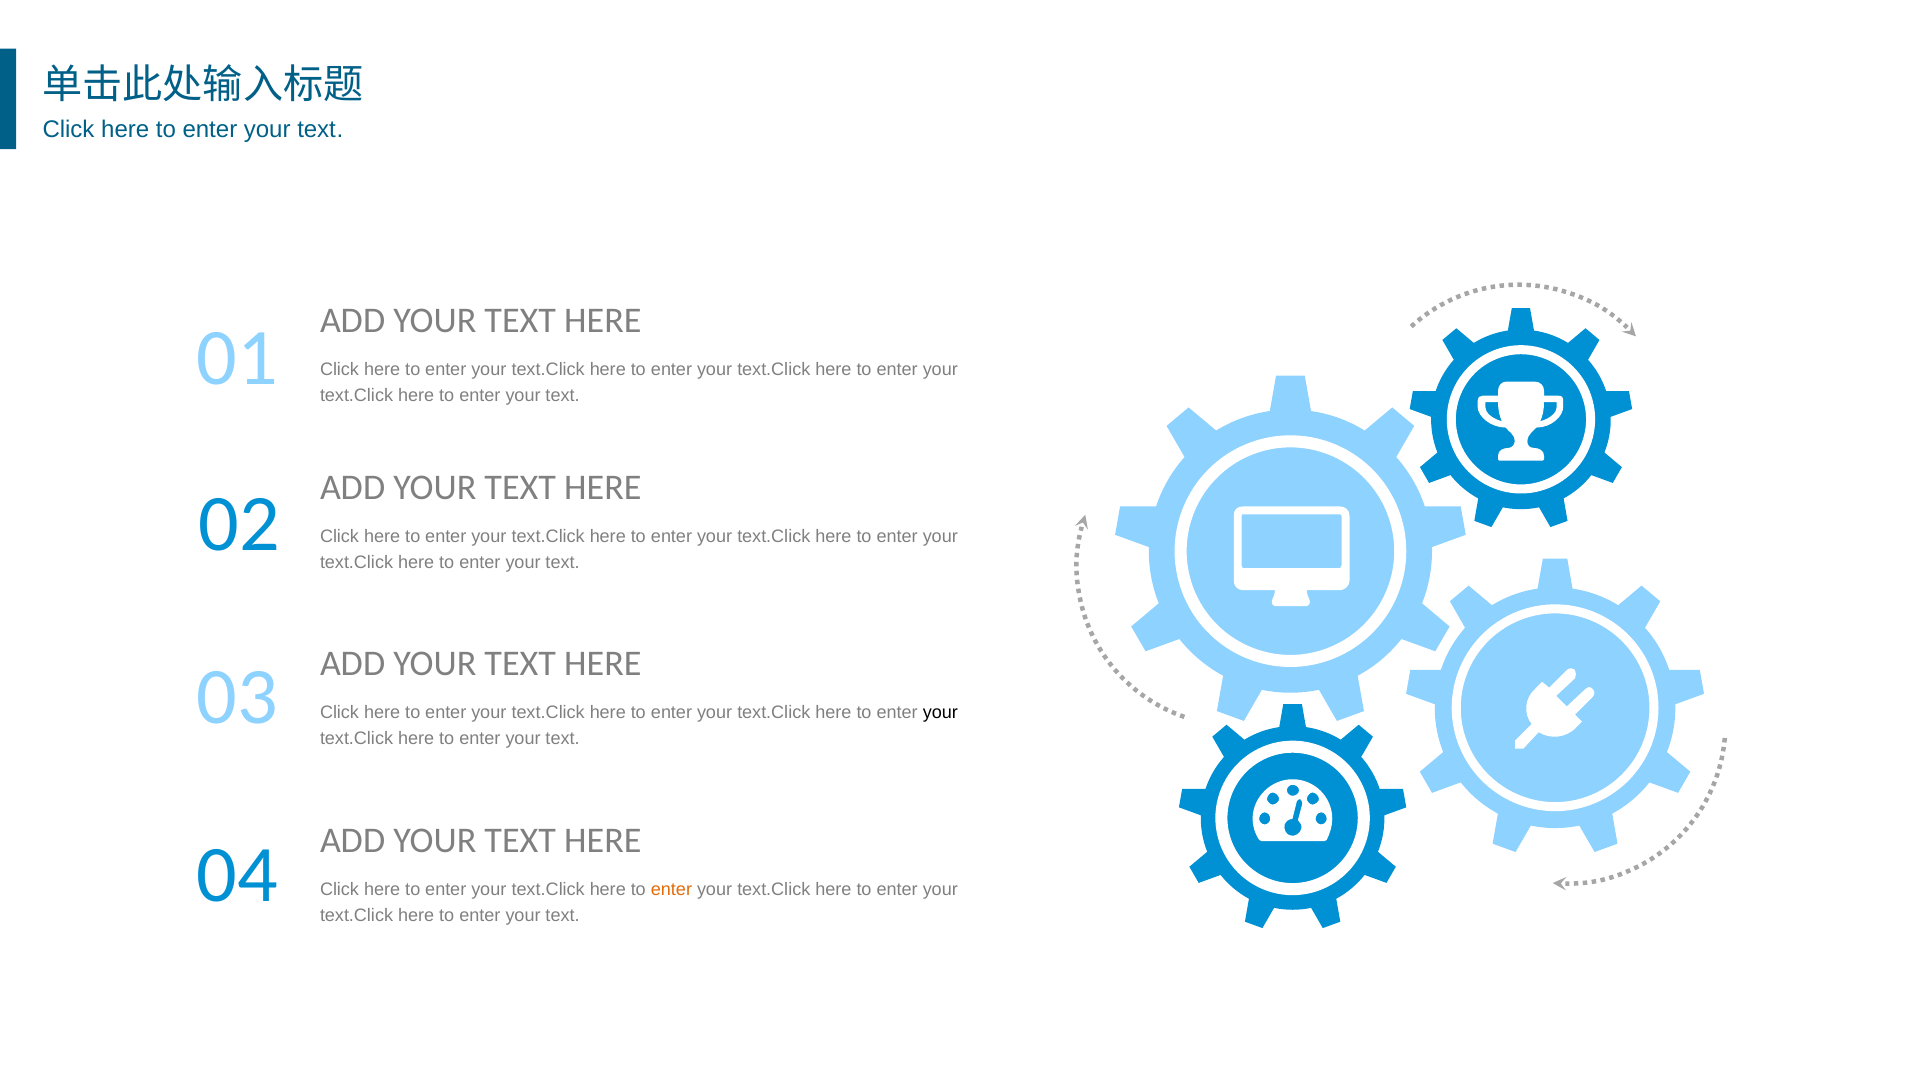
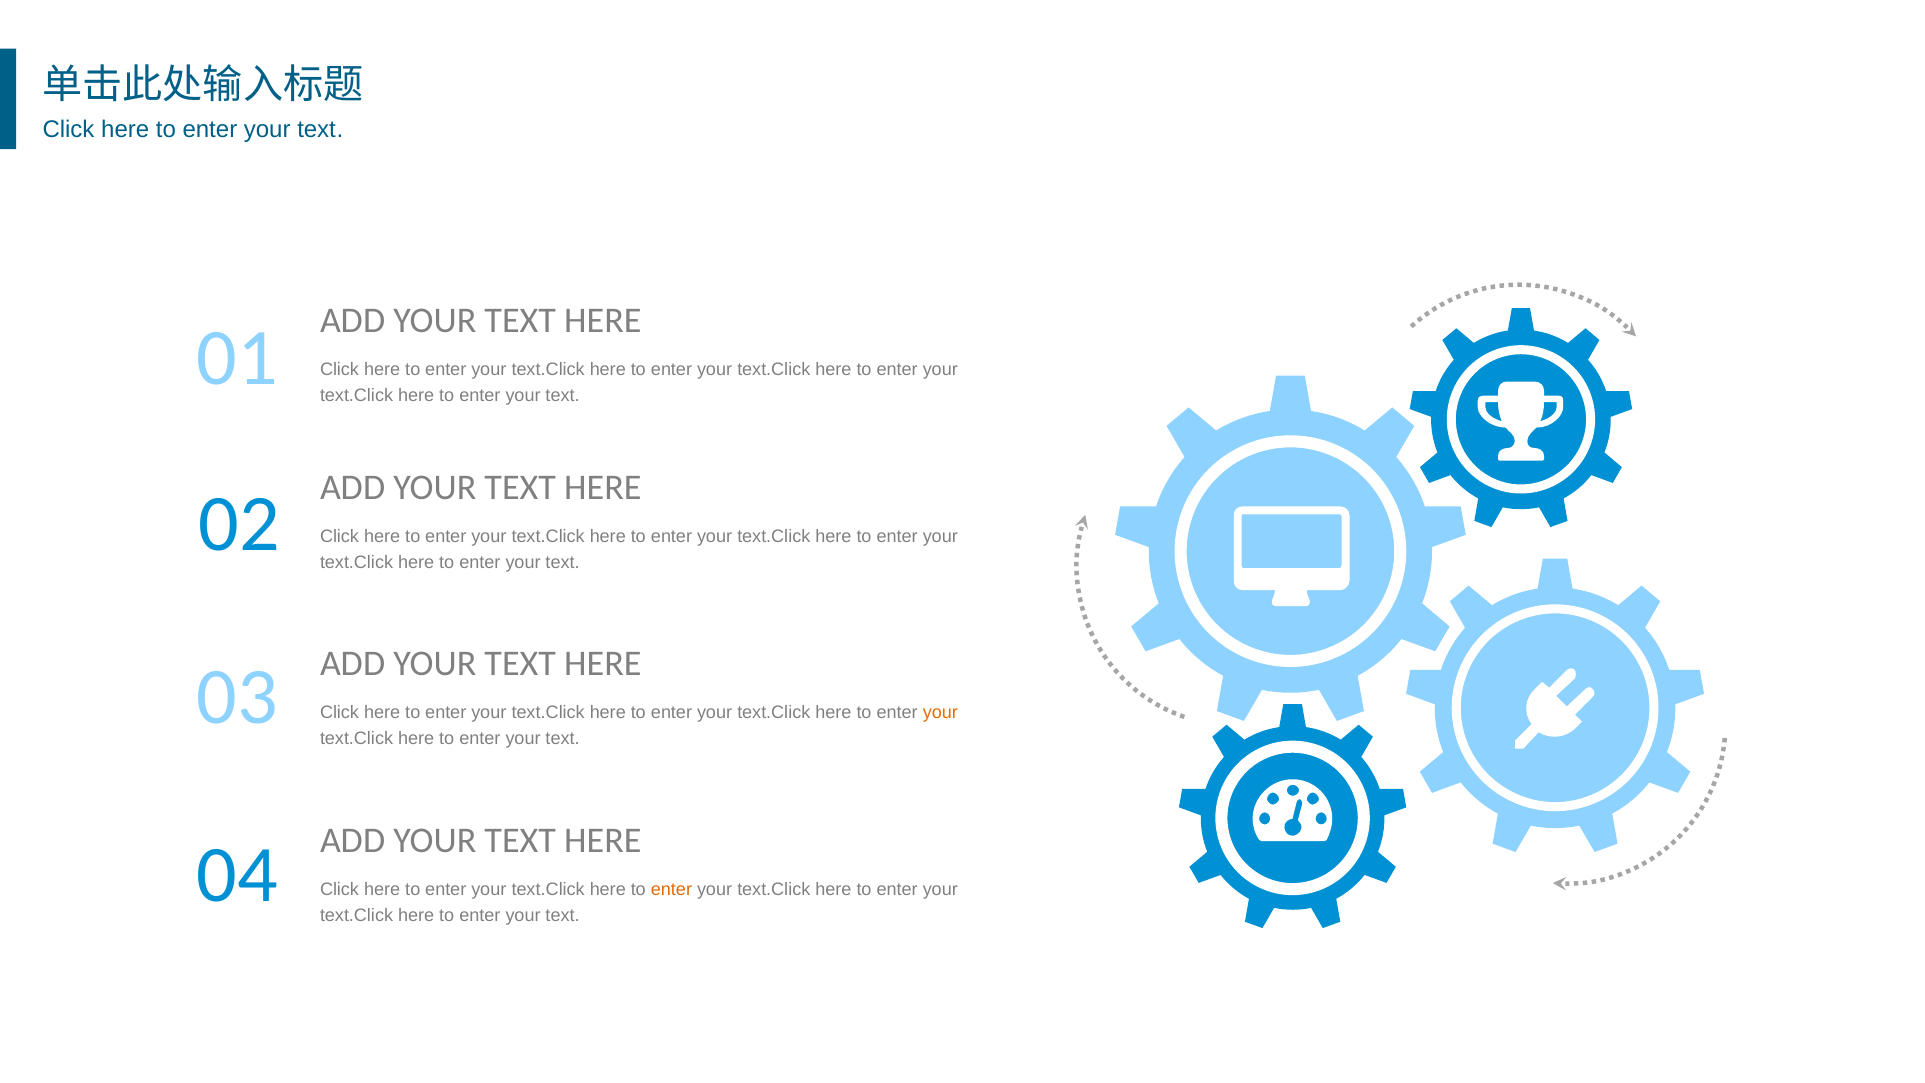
your at (940, 713) colour: black -> orange
